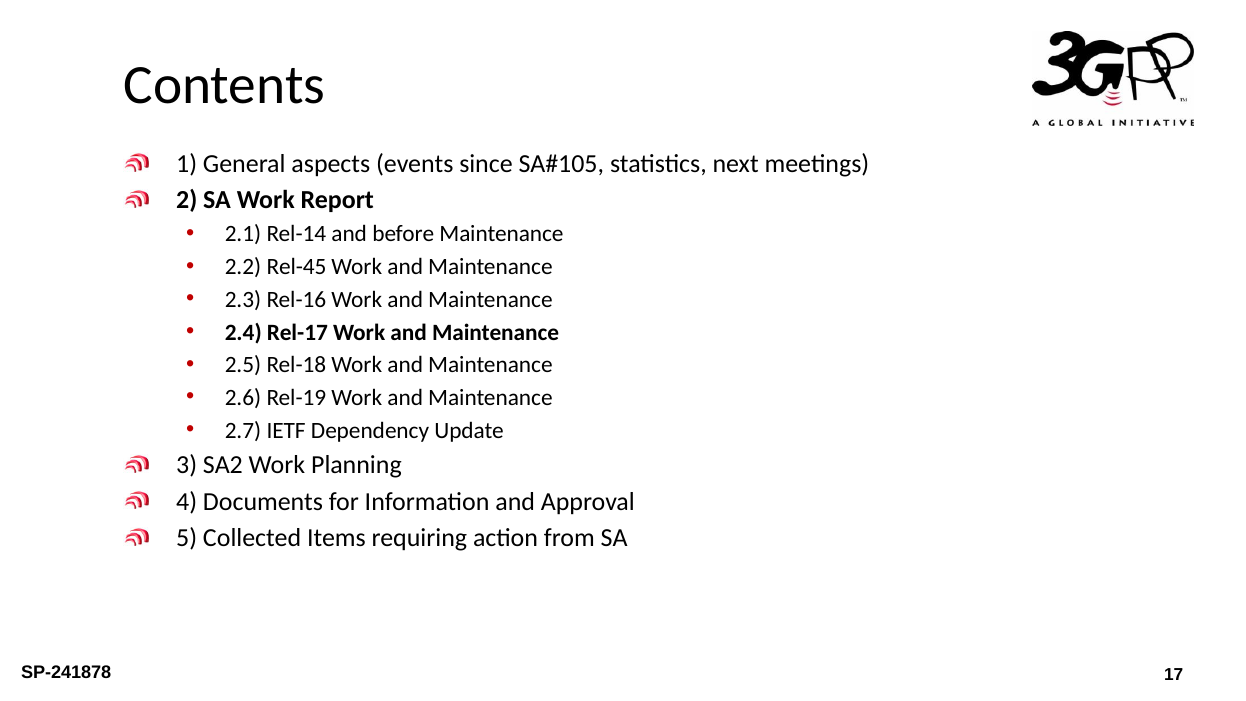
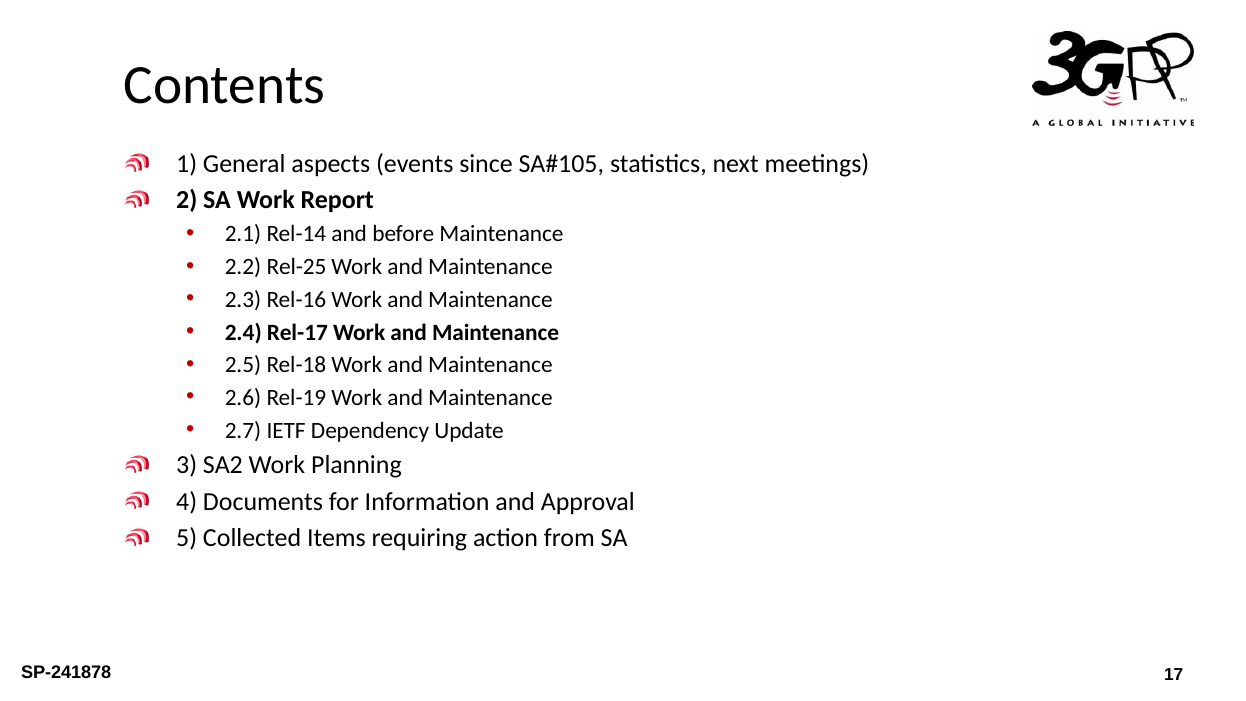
Rel-45: Rel-45 -> Rel-25
